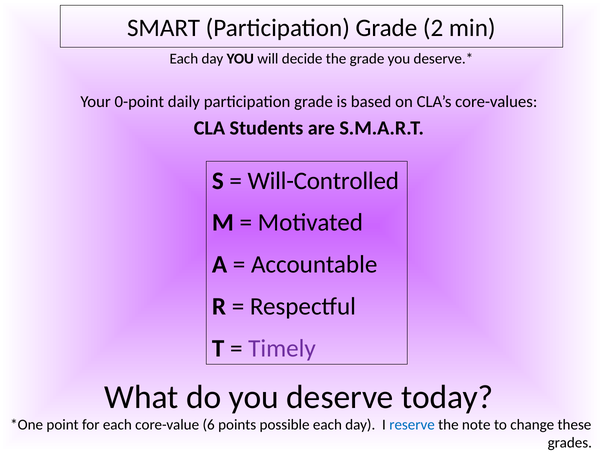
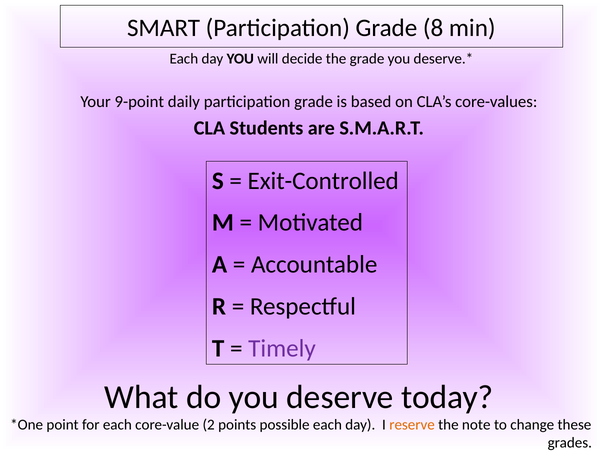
2: 2 -> 8
0-point: 0-point -> 9-point
Will-Controlled: Will-Controlled -> Exit-Controlled
6: 6 -> 2
reserve colour: blue -> orange
